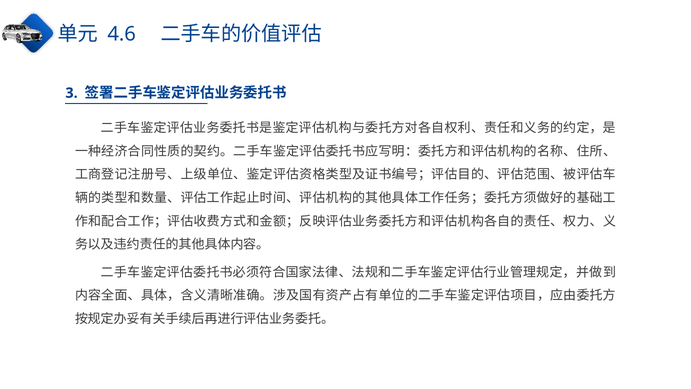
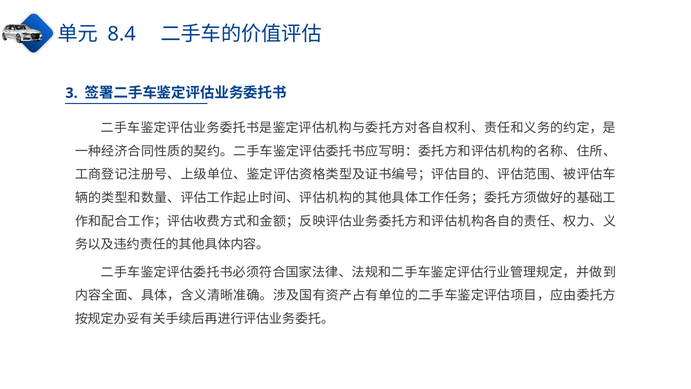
4.6: 4.6 -> 8.4
